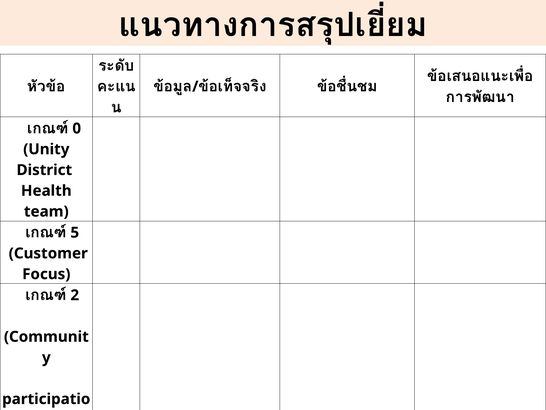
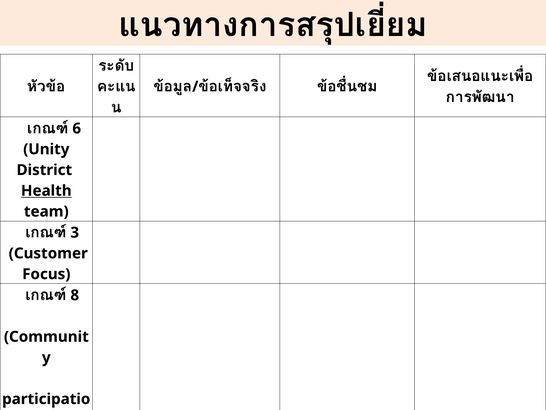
0 at (77, 128): 0 -> 6
Health underline: none -> present
5 at (75, 232): 5 -> 3
2: 2 -> 8
